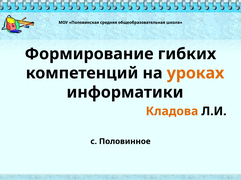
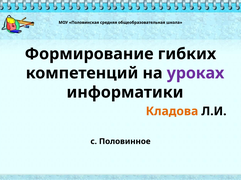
уроках colour: orange -> purple
